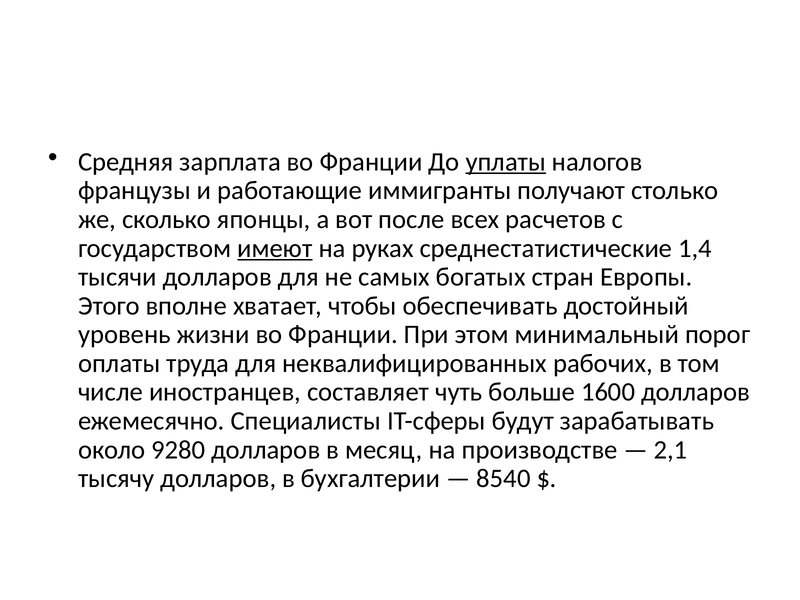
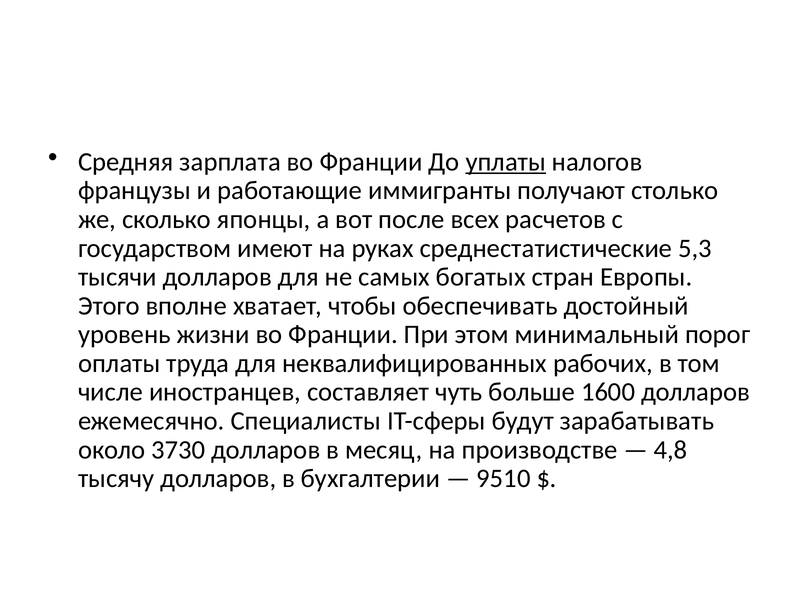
имеют underline: present -> none
1,4: 1,4 -> 5,3
9280: 9280 -> 3730
2,1: 2,1 -> 4,8
8540: 8540 -> 9510
